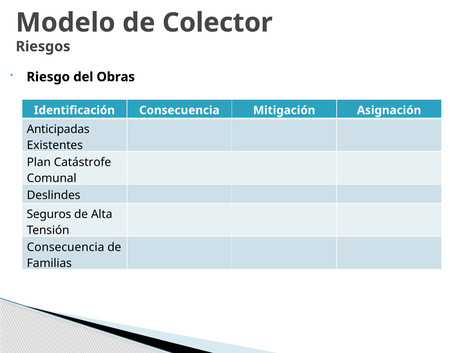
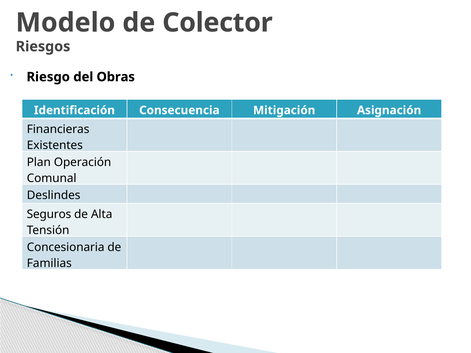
Anticipadas: Anticipadas -> Financieras
Catástrofe: Catástrofe -> Operación
Consecuencia at (66, 248): Consecuencia -> Concesionaria
